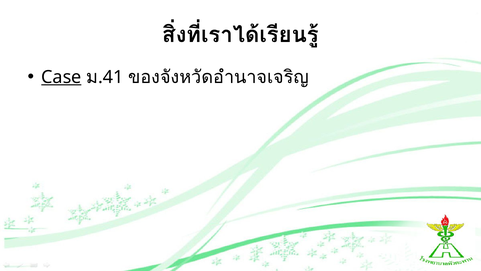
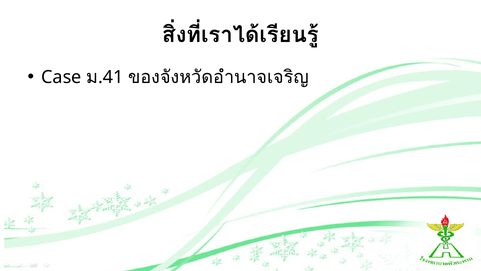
Case underline: present -> none
